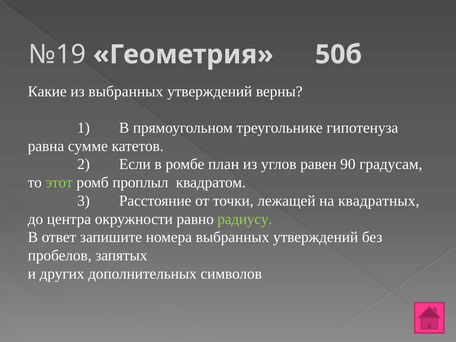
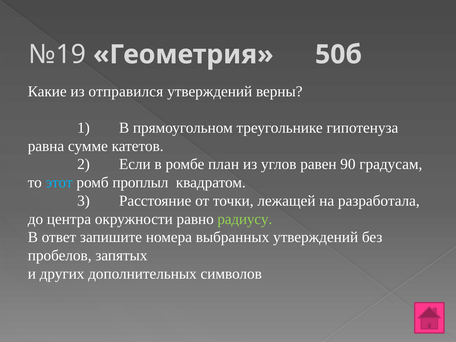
из выбранных: выбранных -> отправился
этот colour: light green -> light blue
квадратных: квадратных -> разработала
